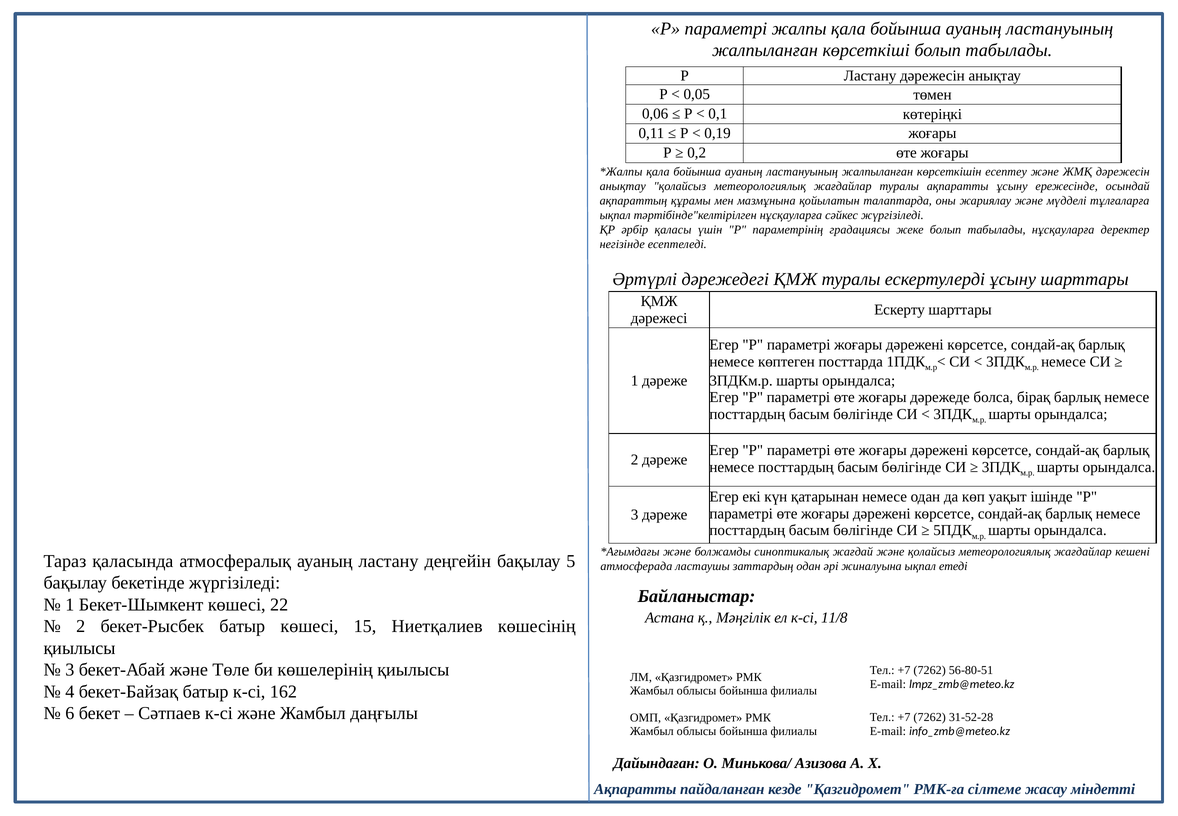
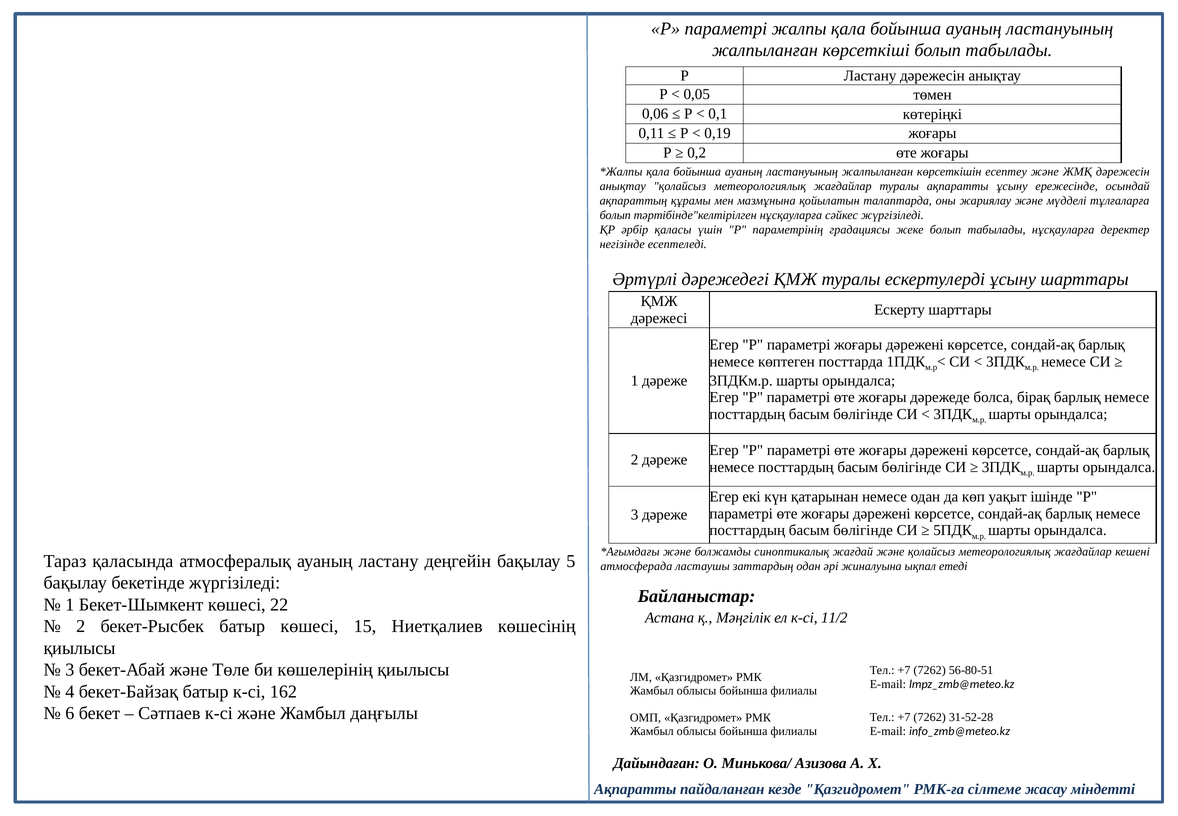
ықпал at (615, 215): ықпал -> болып
11/8: 11/8 -> 11/2
